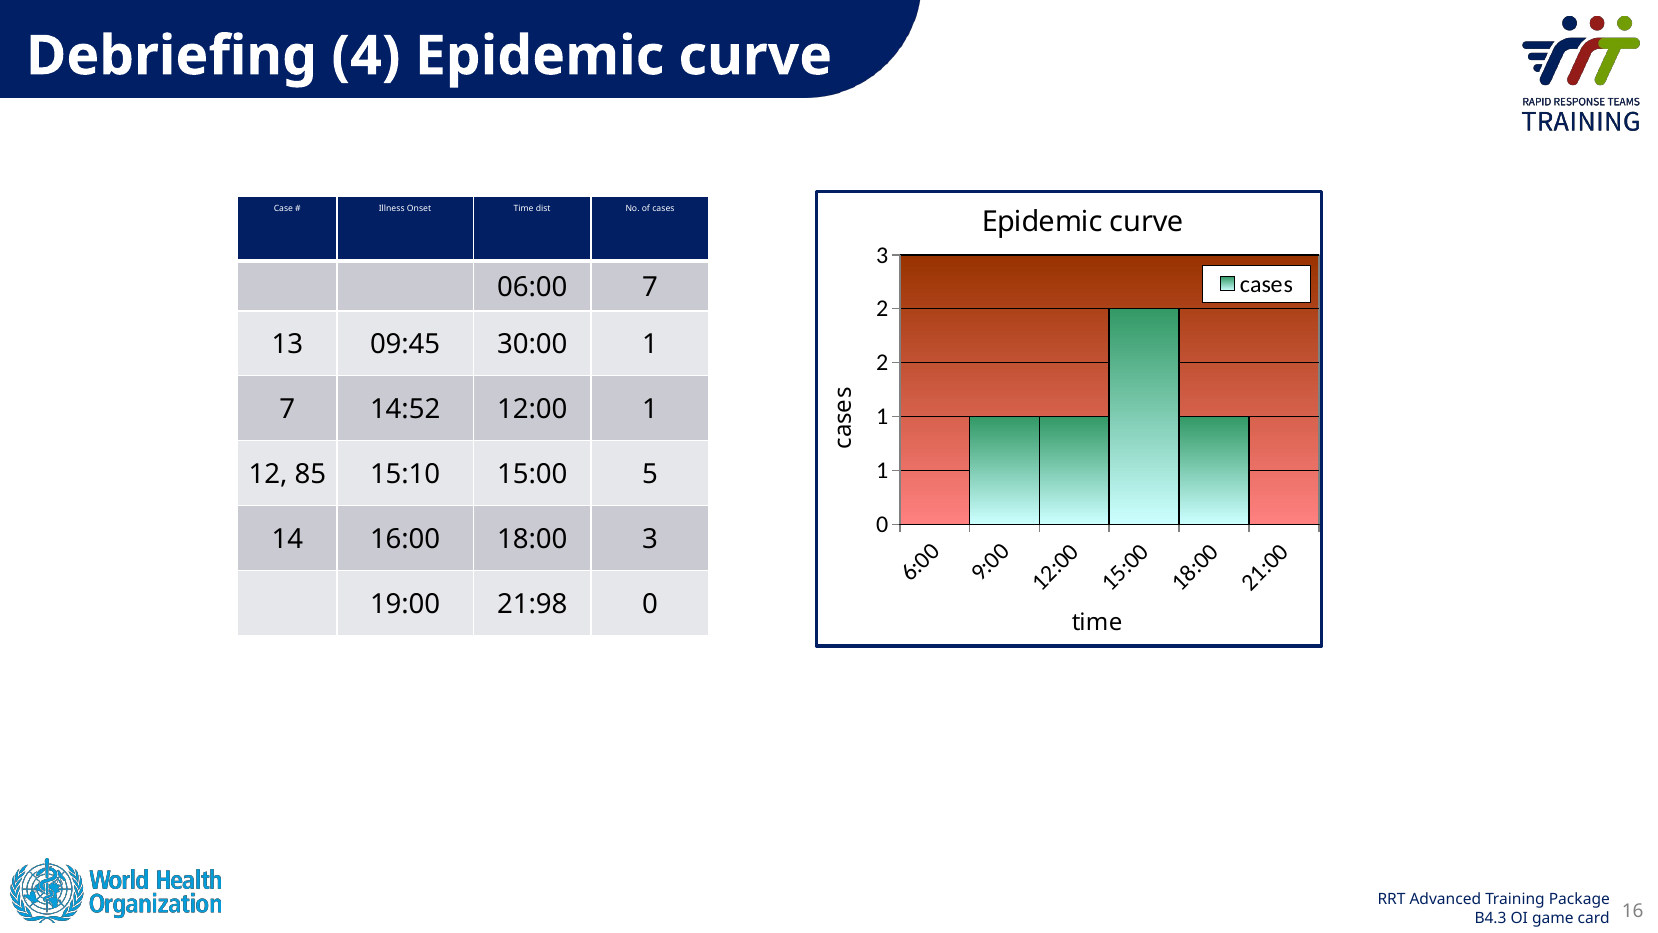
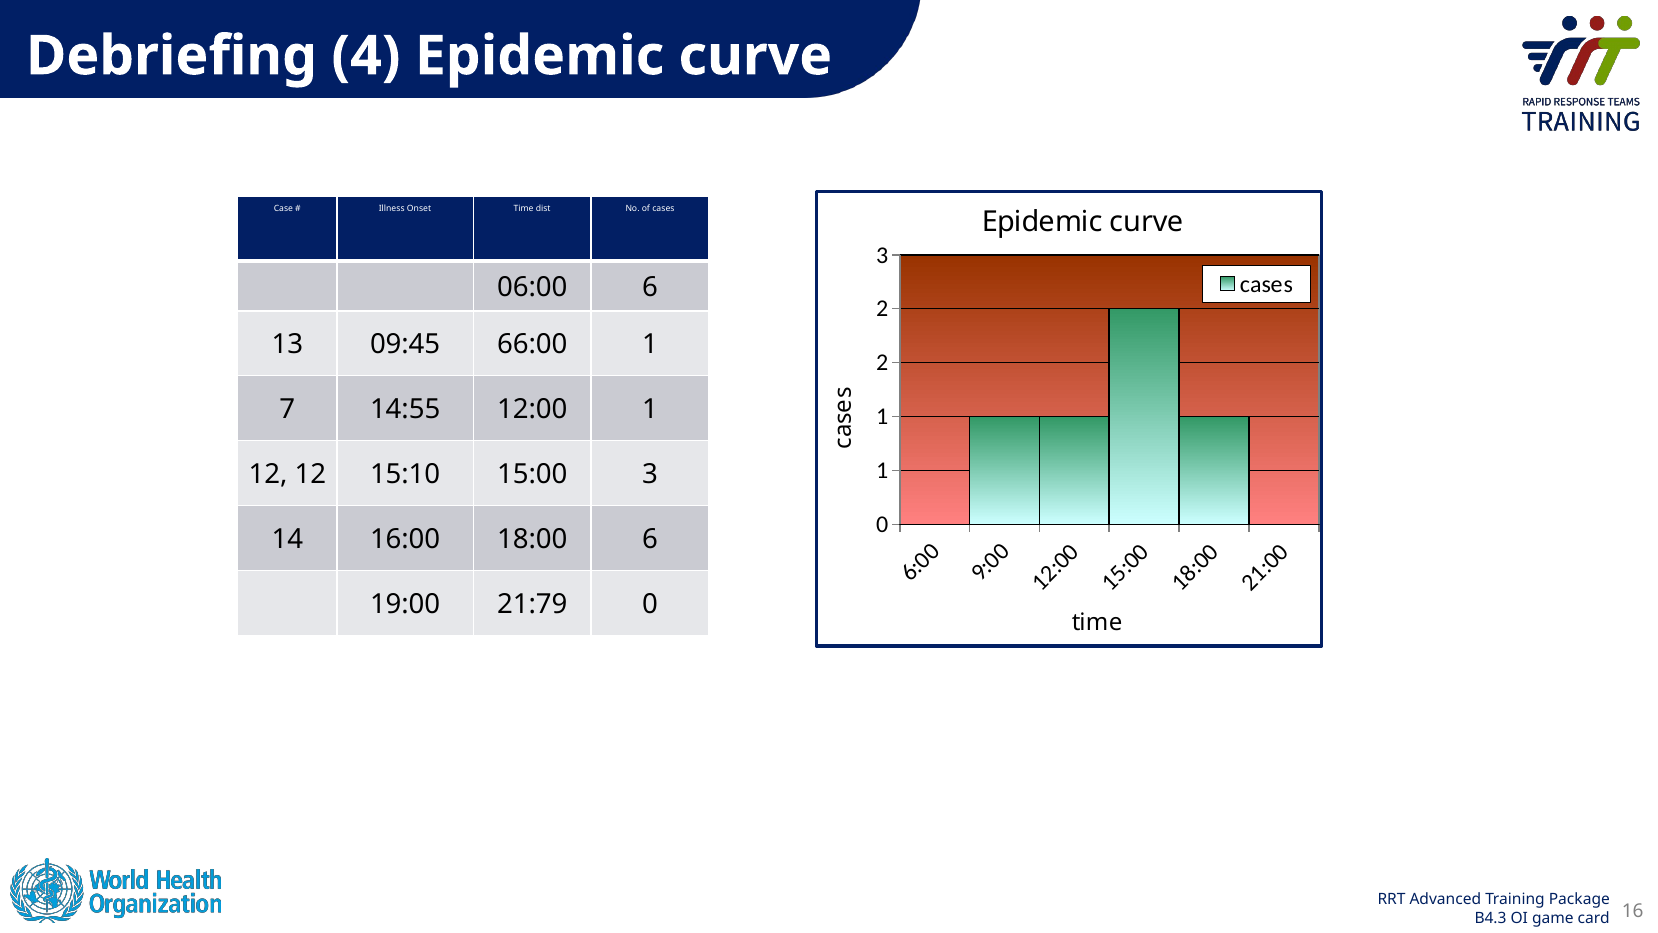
06:00 7: 7 -> 6
30:00: 30:00 -> 66:00
14:52: 14:52 -> 14:55
12 85: 85 -> 12
15:00 5: 5 -> 3
18:00 3: 3 -> 6
21:98: 21:98 -> 21:79
